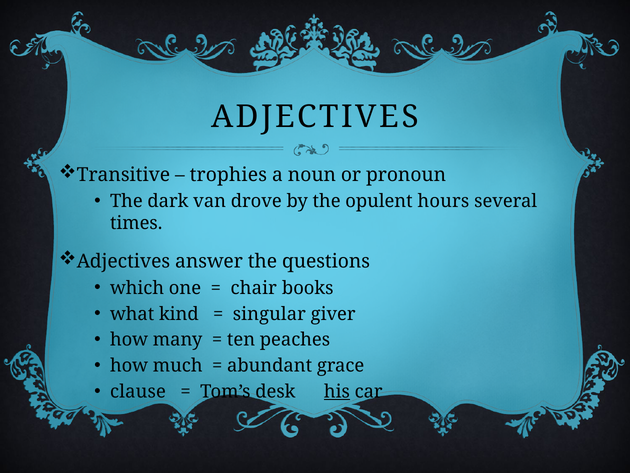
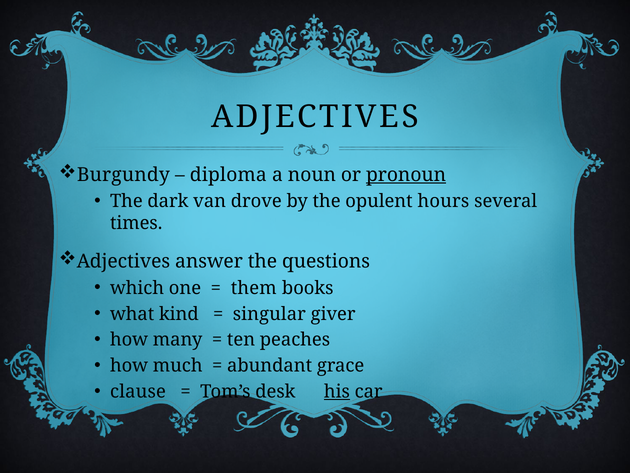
Transitive: Transitive -> Burgundy
trophies: trophies -> diploma
pronoun underline: none -> present
chair: chair -> them
